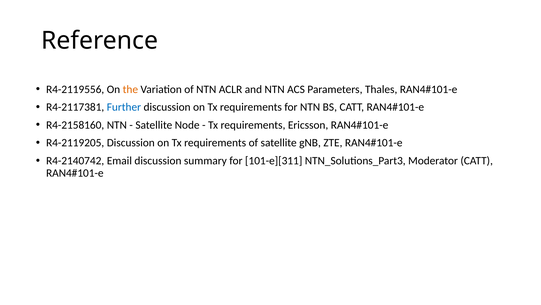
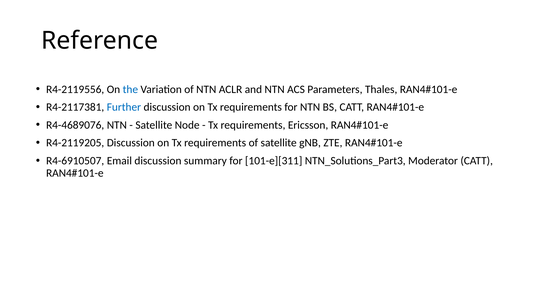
the colour: orange -> blue
R4-2158160: R4-2158160 -> R4-4689076
R4-2140742: R4-2140742 -> R4-6910507
